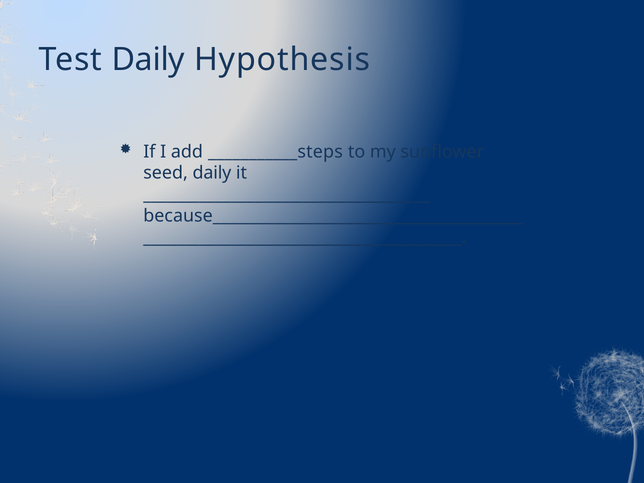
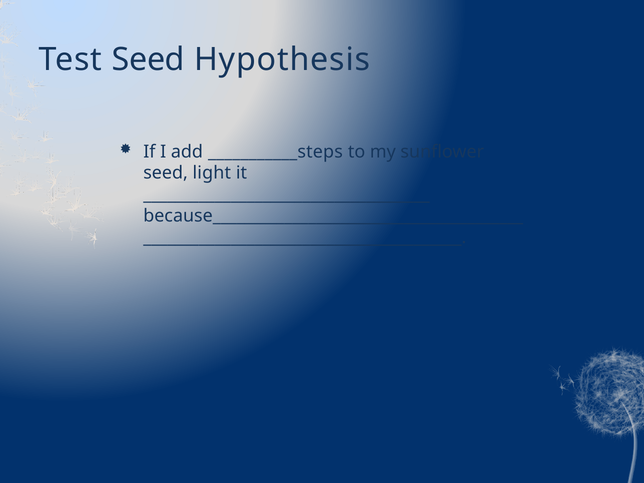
Test Daily: Daily -> Seed
seed daily: daily -> light
